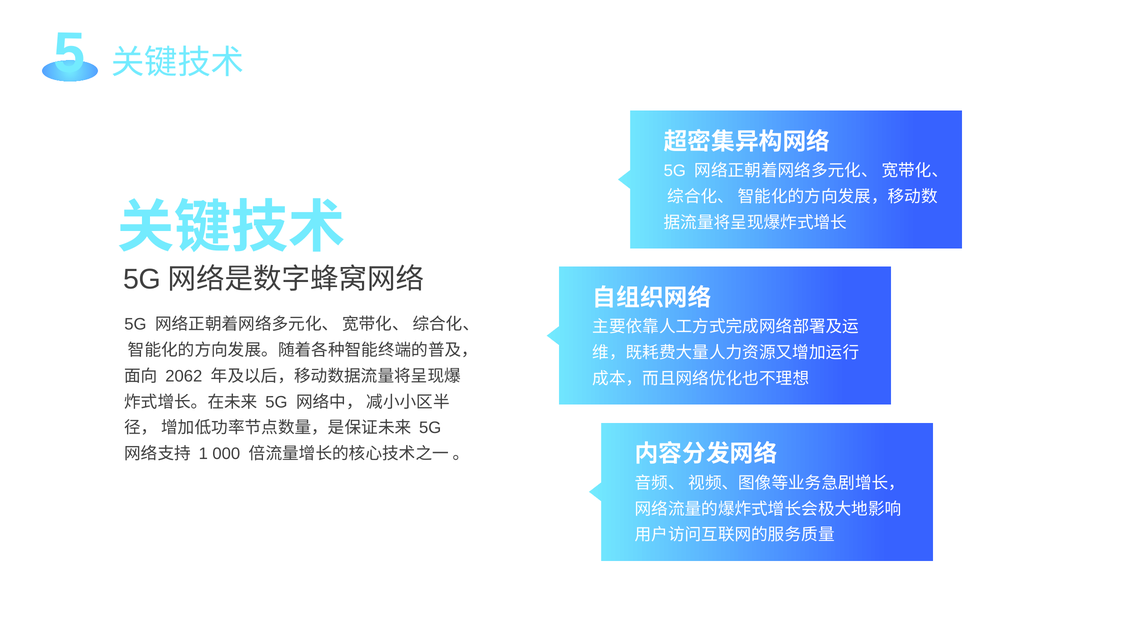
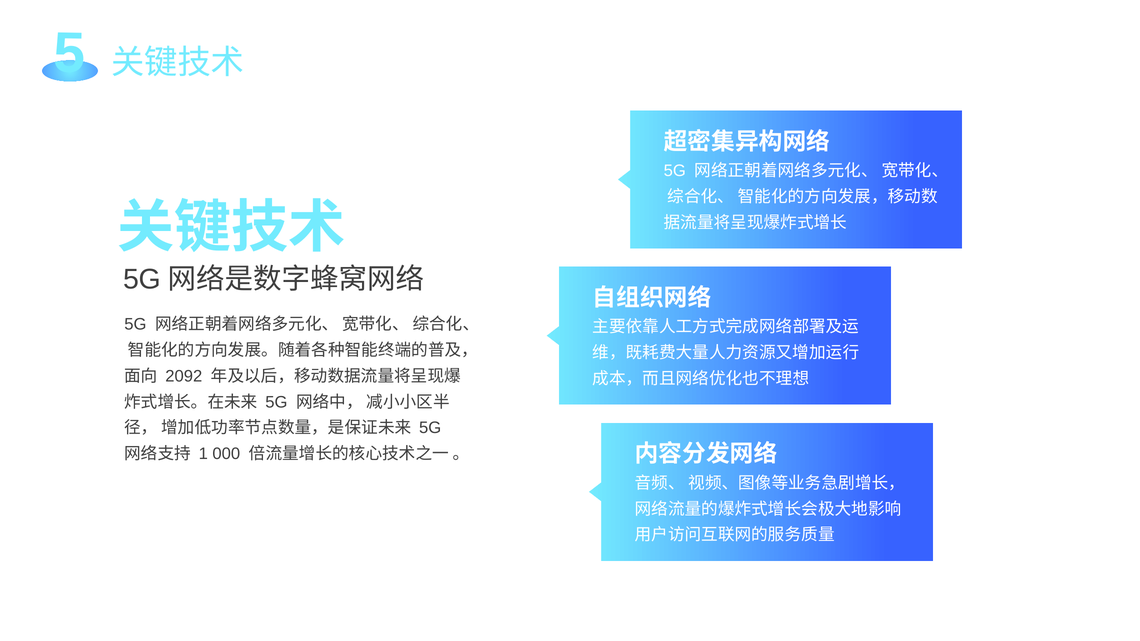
2062: 2062 -> 2092
